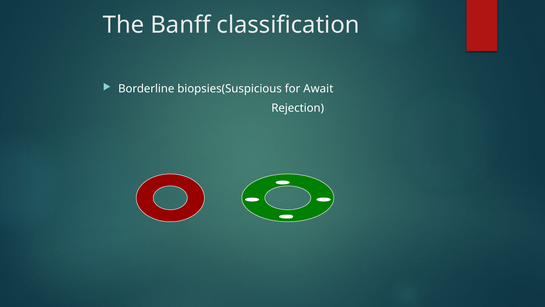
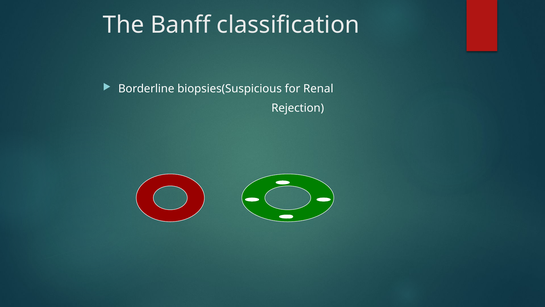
Await: Await -> Renal
